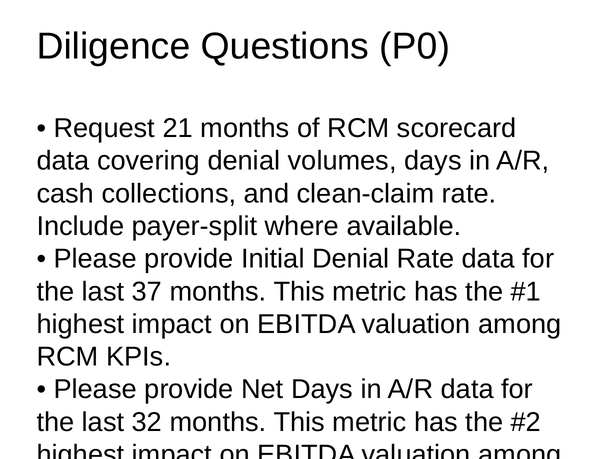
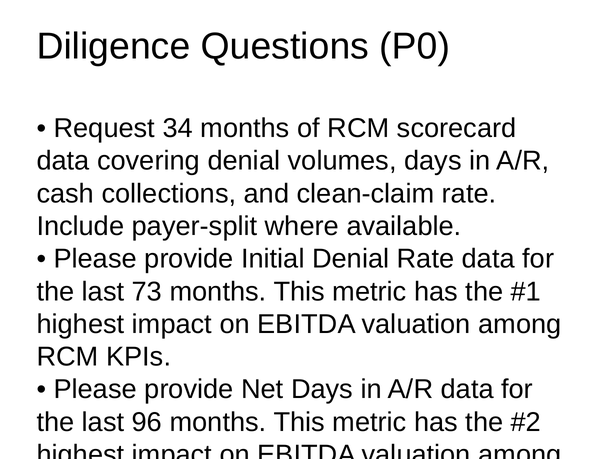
21: 21 -> 34
37: 37 -> 73
32: 32 -> 96
